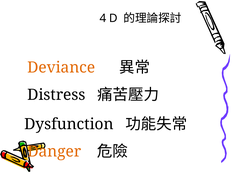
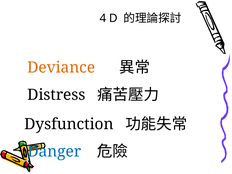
Danger colour: orange -> blue
